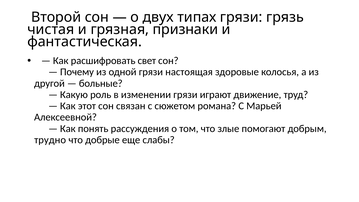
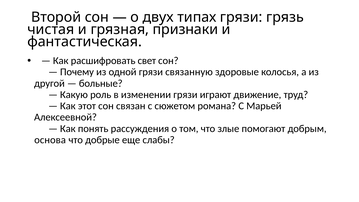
настоящая: настоящая -> связанную
трудно: трудно -> основа
